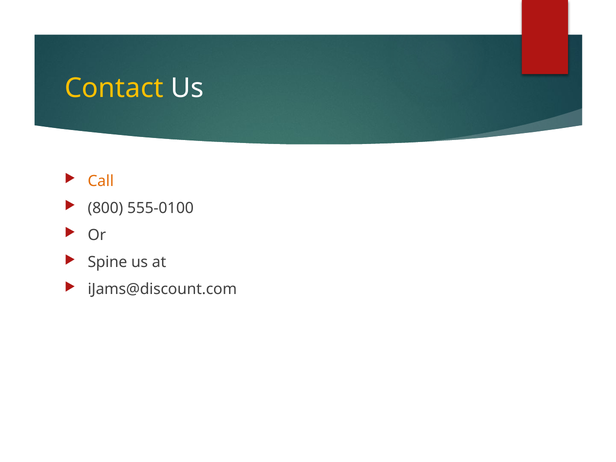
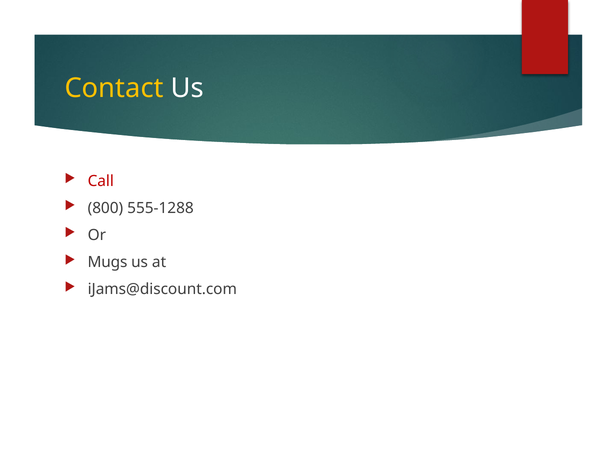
Call colour: orange -> red
555-0100: 555-0100 -> 555-1288
Spine: Spine -> Mugs
